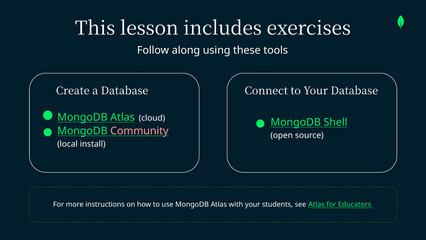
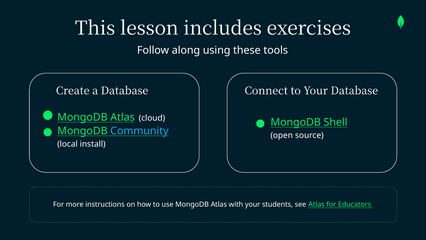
Community colour: pink -> light blue
